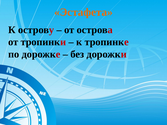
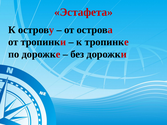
Эстафета colour: orange -> red
